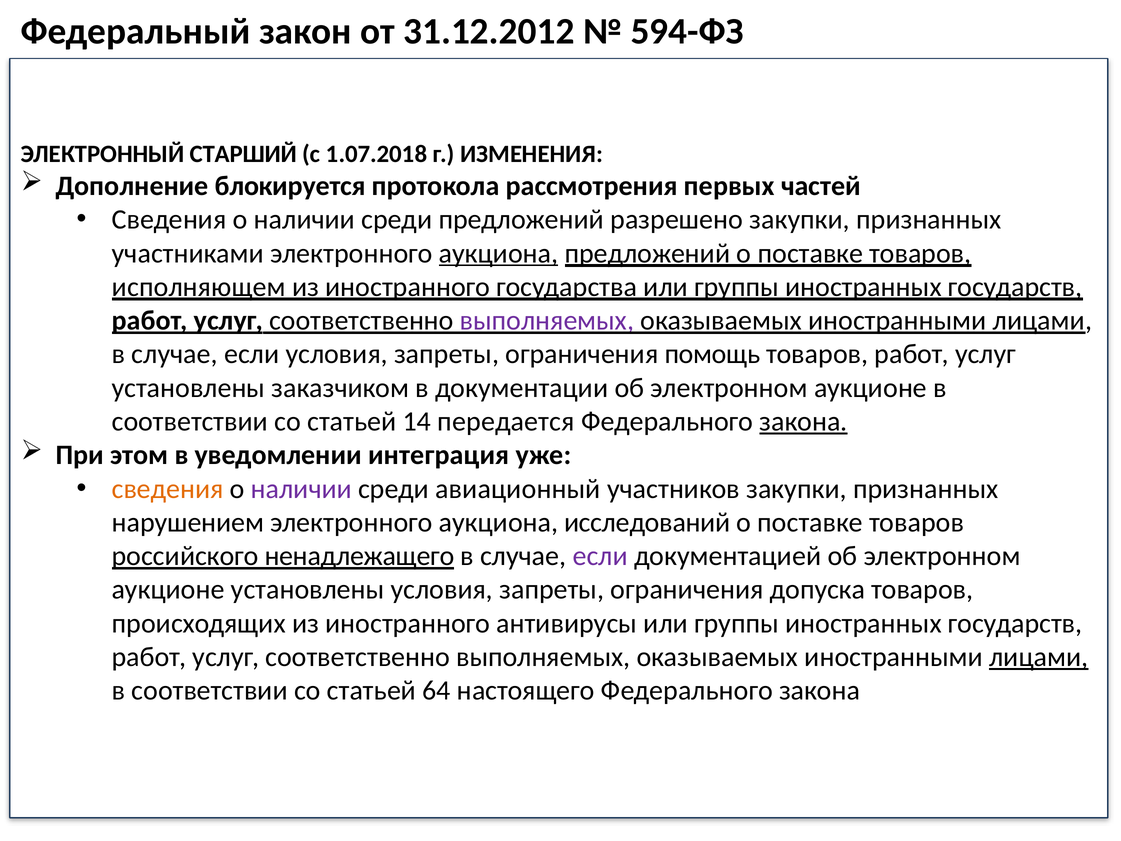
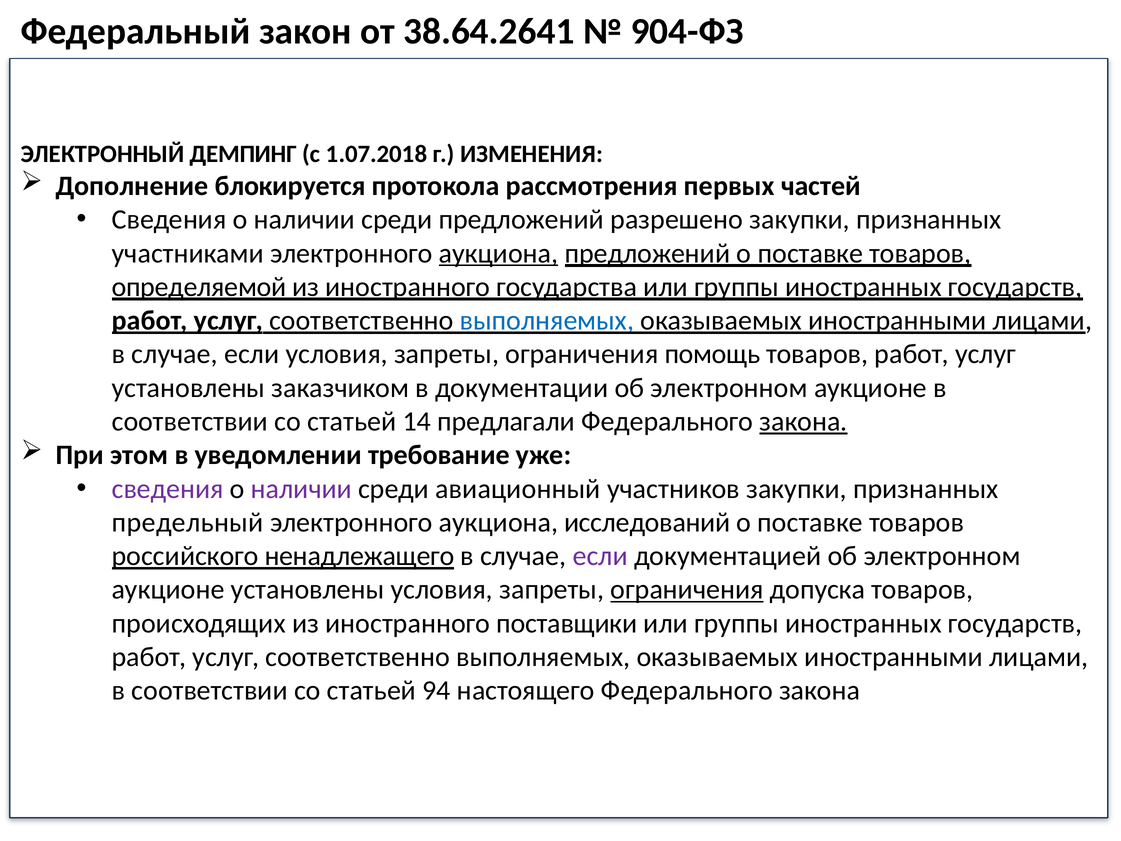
31.12.2012: 31.12.2012 -> 38.64.2641
594-ФЗ: 594-ФЗ -> 904-ФЗ
СТАРШИЙ: СТАРШИЙ -> ДЕМПИНГ
исполняющем: исполняющем -> определяемой
выполняемых at (547, 320) colour: purple -> blue
передается: передается -> предлагали
интеграция: интеграция -> требование
сведения at (168, 489) colour: orange -> purple
нарушением: нарушением -> предельный
ограничения at (687, 590) underline: none -> present
антивирусы: антивирусы -> поставщики
лицами at (1039, 657) underline: present -> none
64: 64 -> 94
